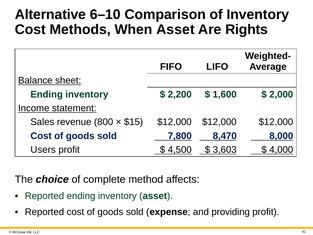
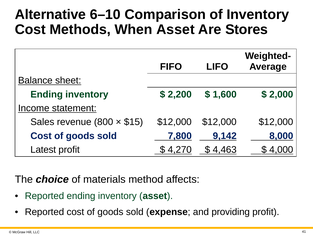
Rights: Rights -> Stores
8,470: 8,470 -> 9,142
Users: Users -> Latest
4,500: 4,500 -> 4,270
3,603: 3,603 -> 4,463
complete: complete -> materials
